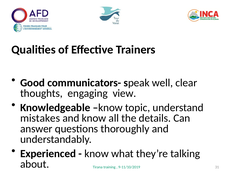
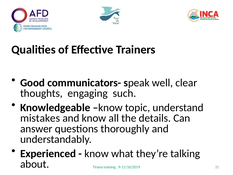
view: view -> such
